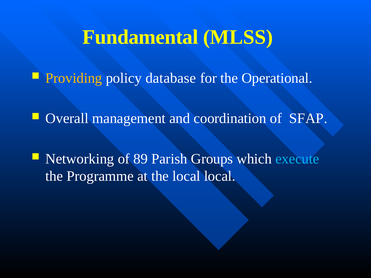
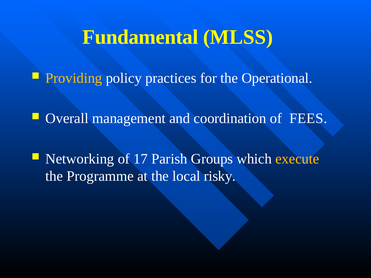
database: database -> practices
SFAP: SFAP -> FEES
89: 89 -> 17
execute colour: light blue -> yellow
local local: local -> risky
